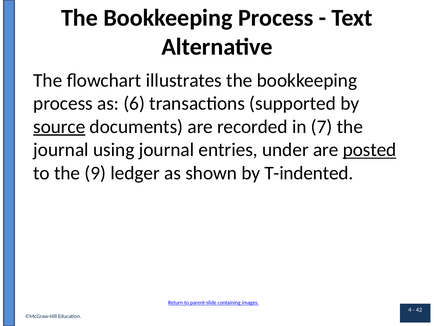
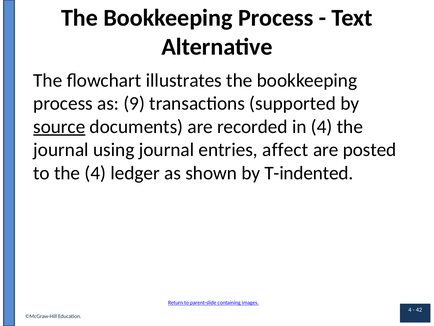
6: 6 -> 9
in 7: 7 -> 4
under: under -> affect
posted underline: present -> none
the 9: 9 -> 4
